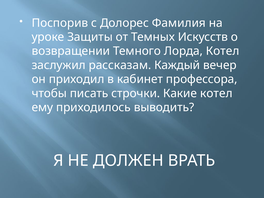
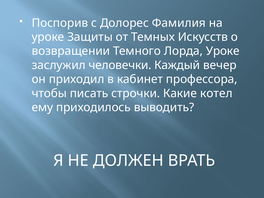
Лорда Котел: Котел -> Уроке
рассказам: рассказам -> человечки
